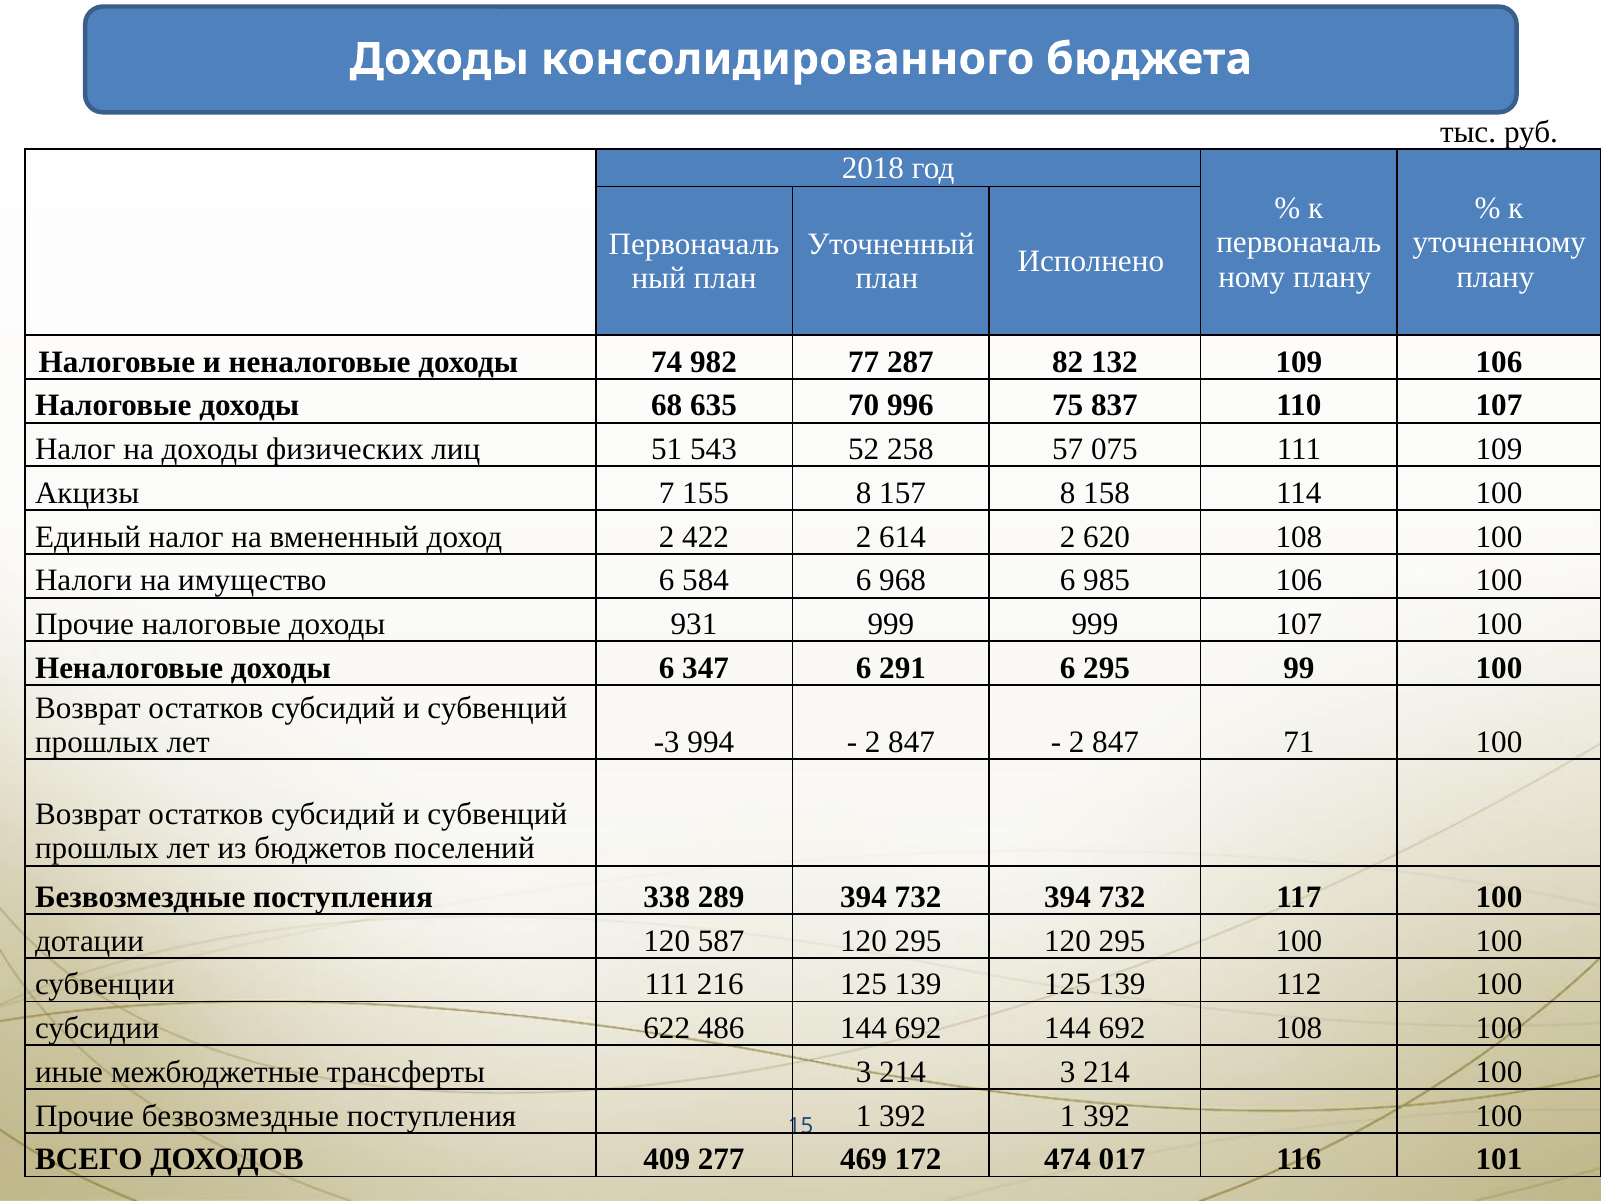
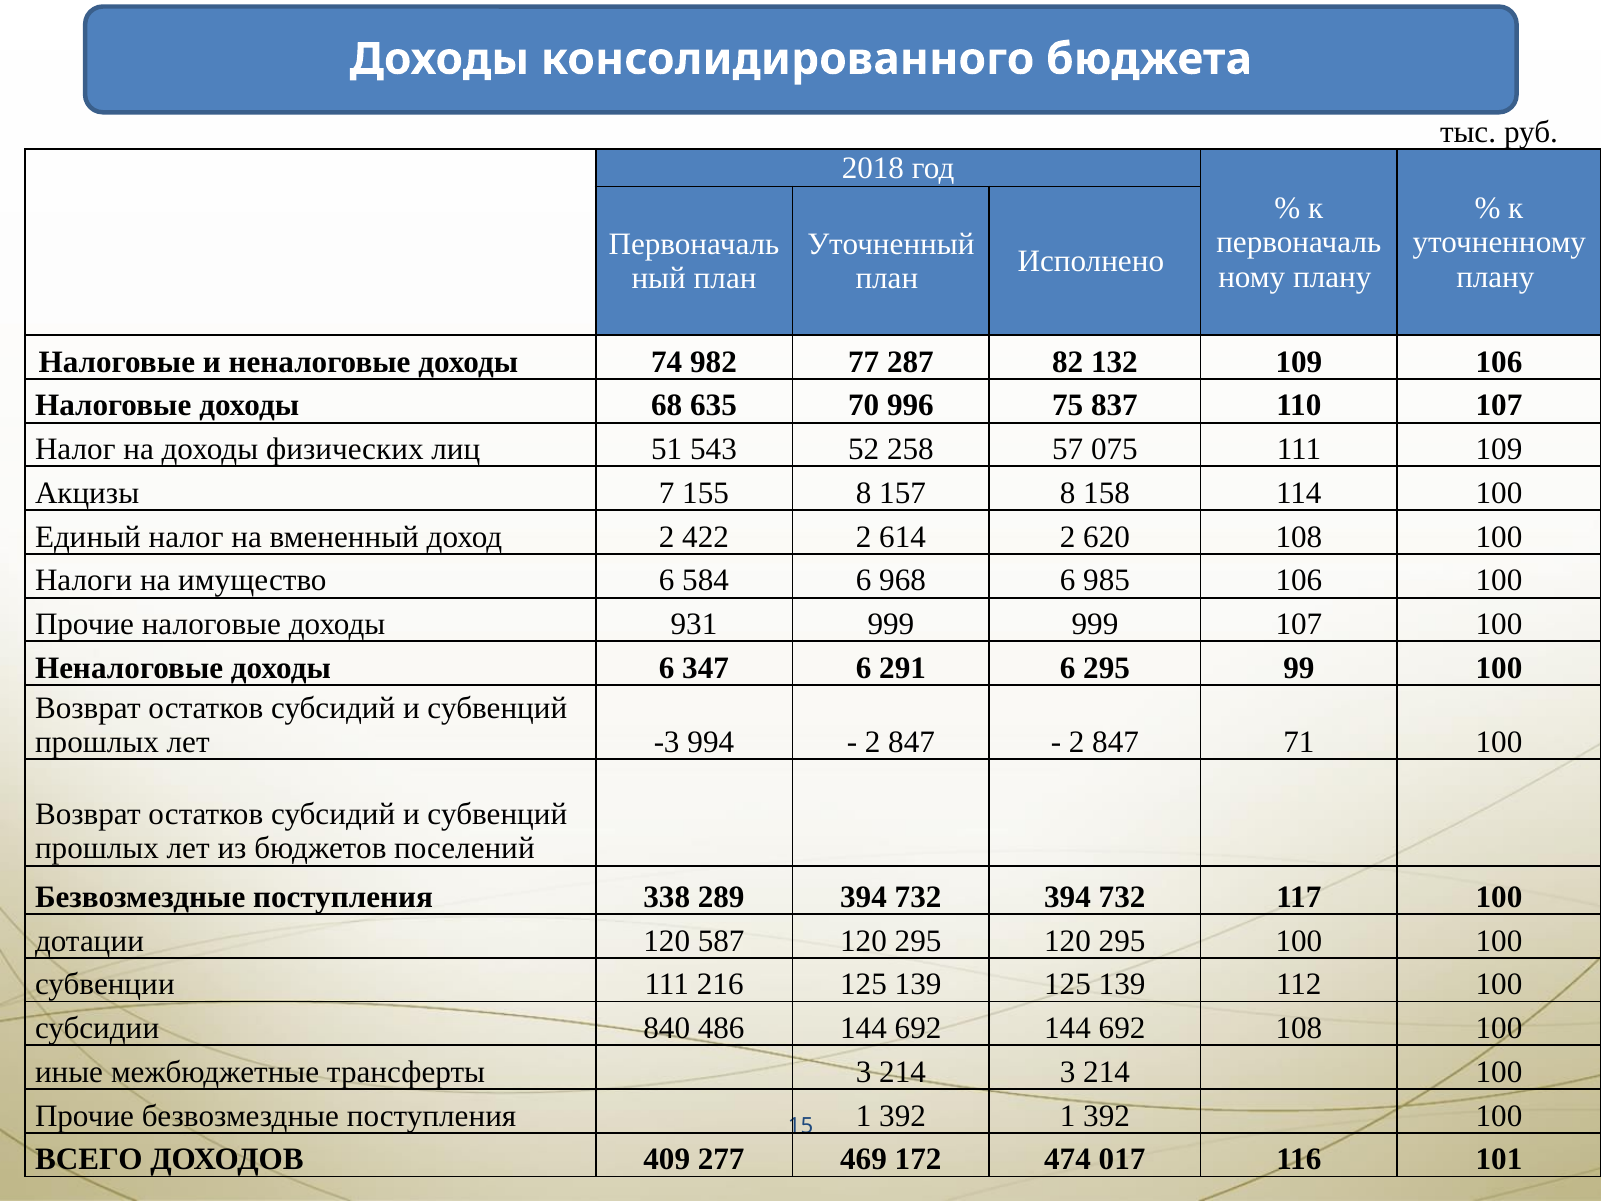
622: 622 -> 840
